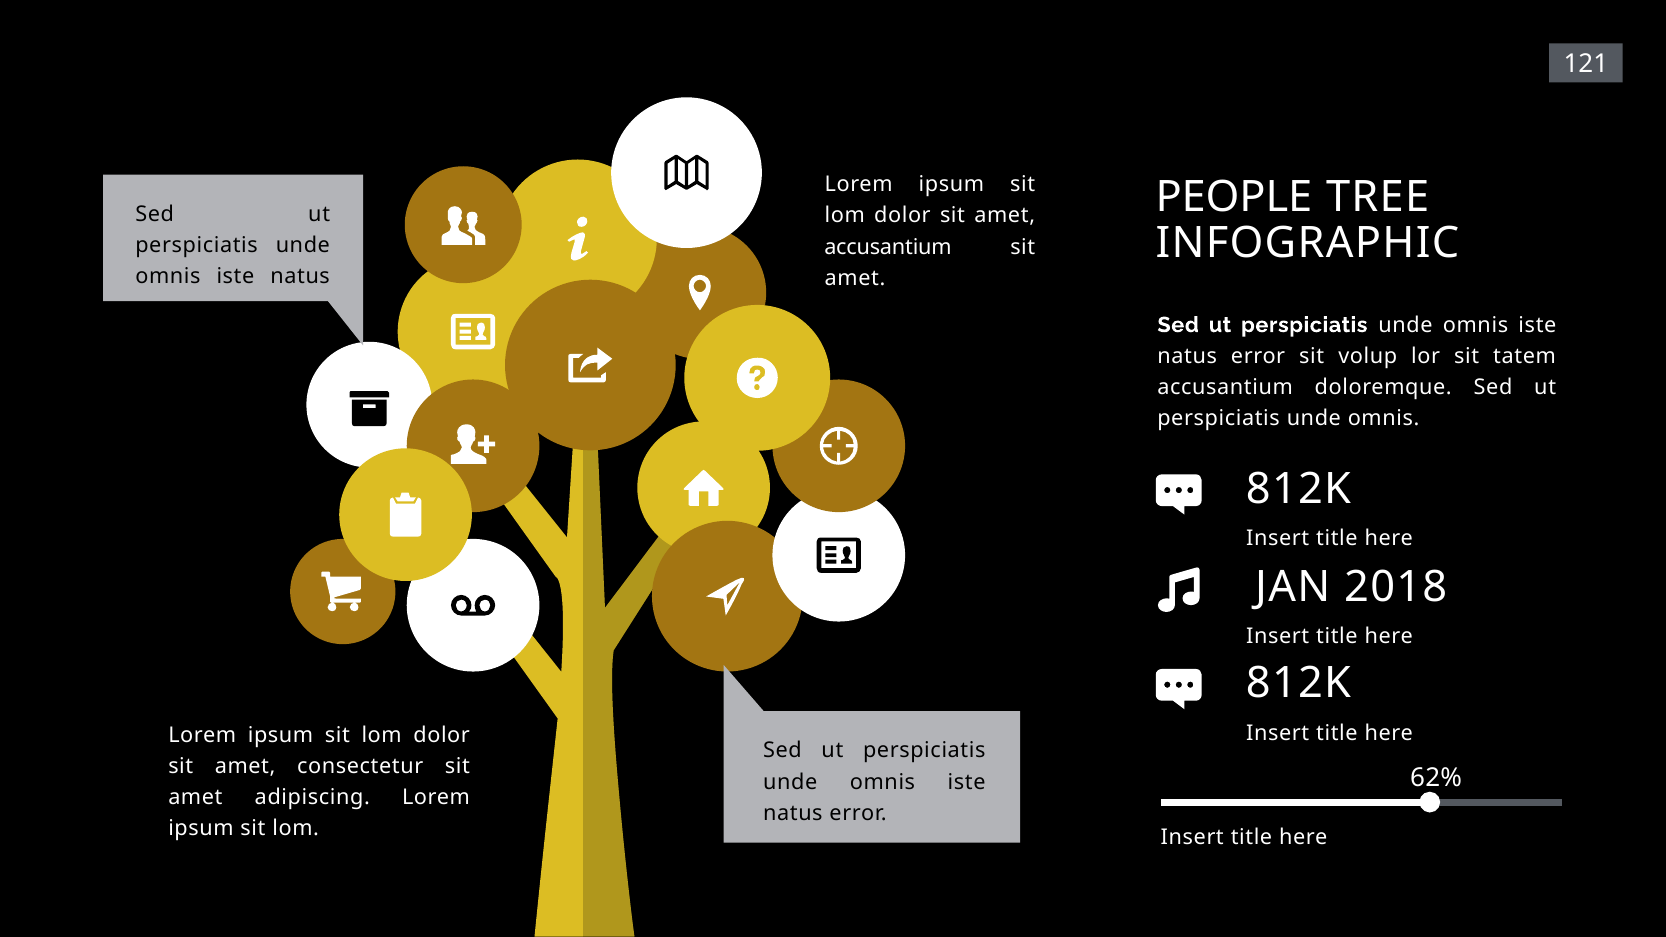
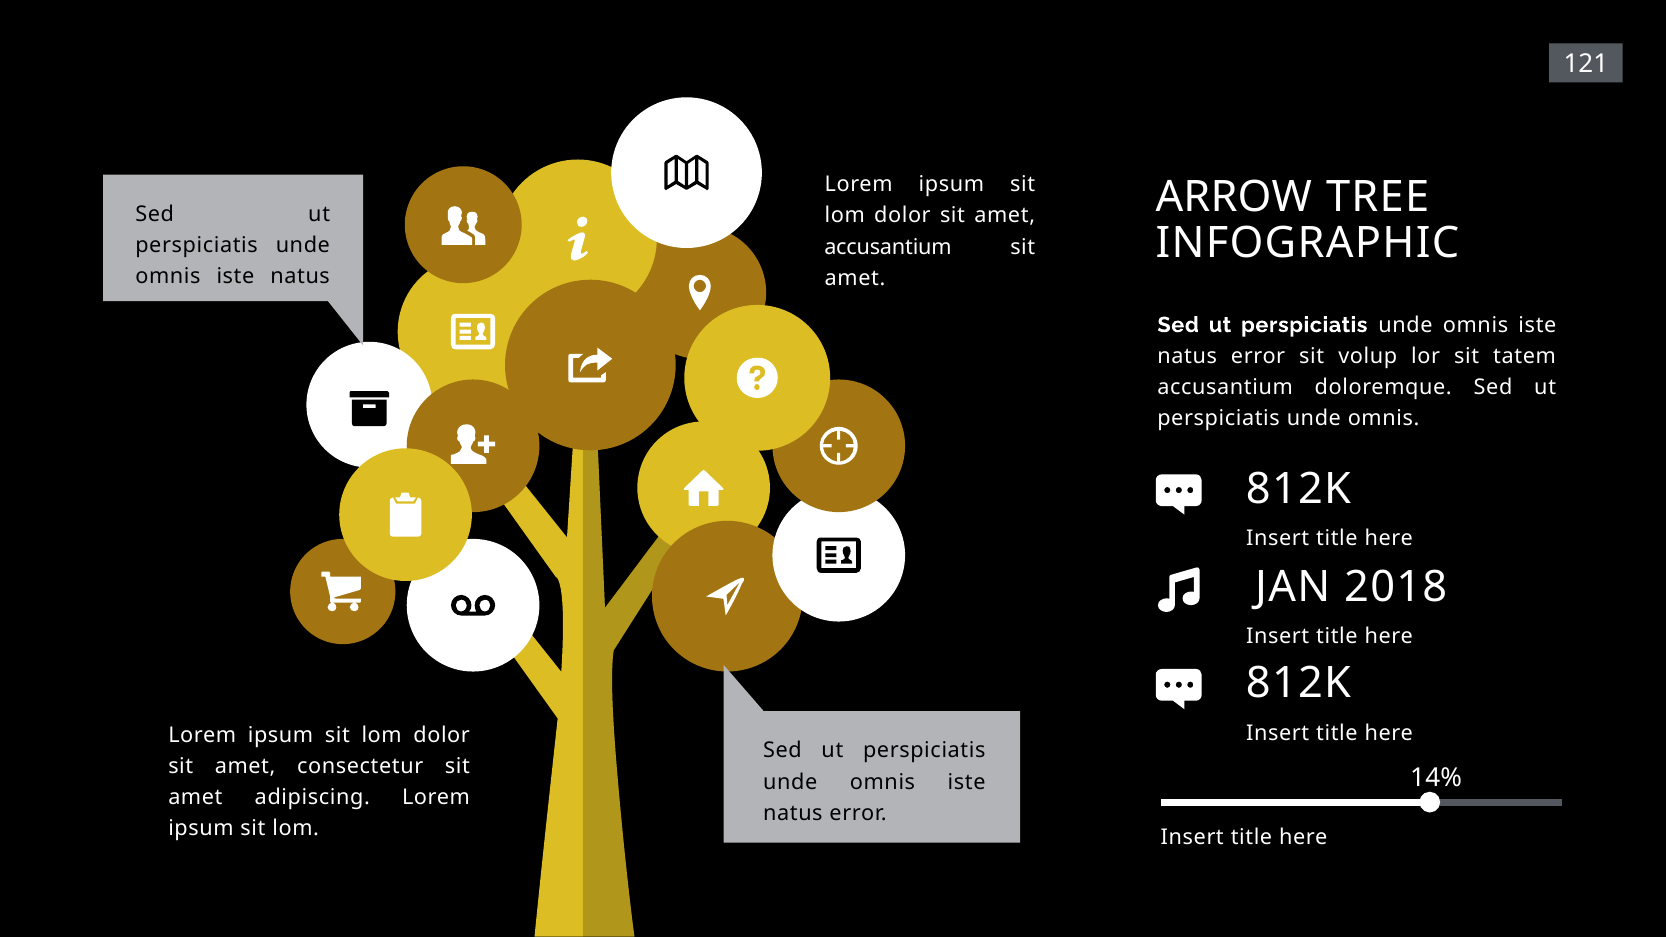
PEOPLE: PEOPLE -> ARROW
62%: 62% -> 14%
